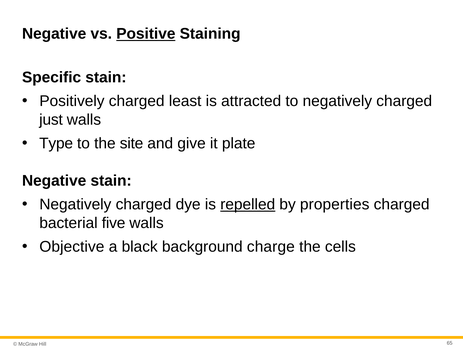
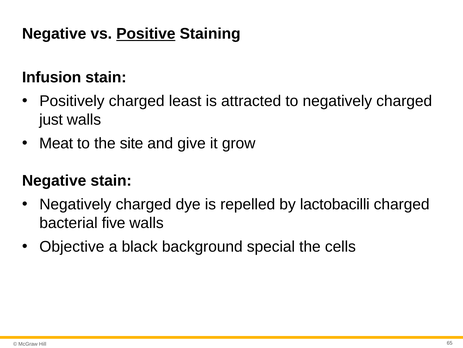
Specific: Specific -> Infusion
Type: Type -> Meat
plate: plate -> grow
repelled underline: present -> none
properties: properties -> lactobacilli
charge: charge -> special
